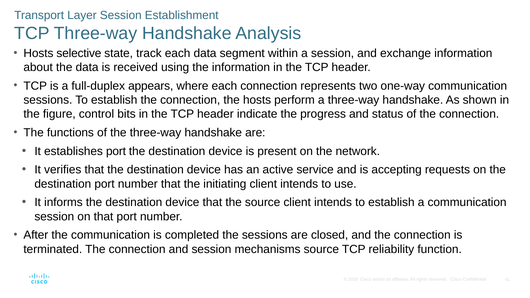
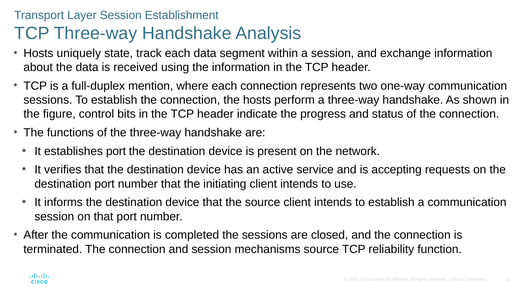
selective: selective -> uniquely
appears: appears -> mention
